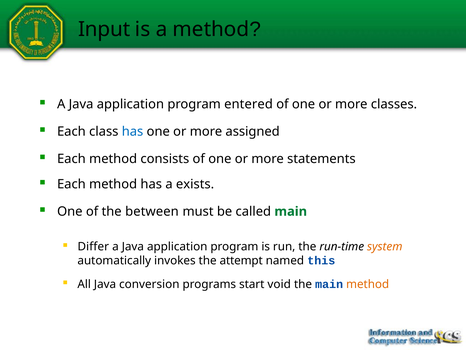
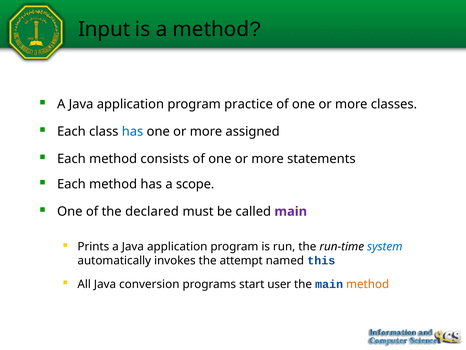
entered: entered -> practice
exists: exists -> scope
between: between -> declared
main at (291, 211) colour: green -> purple
Differ: Differ -> Prints
system colour: orange -> blue
void: void -> user
